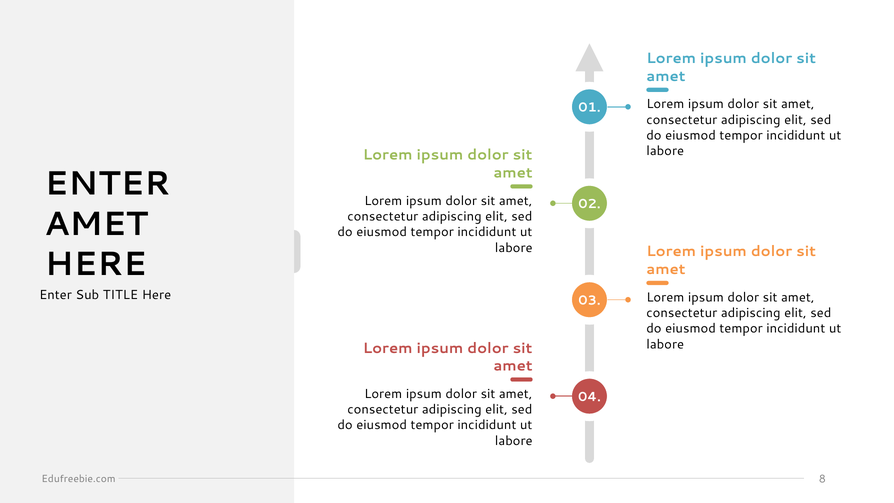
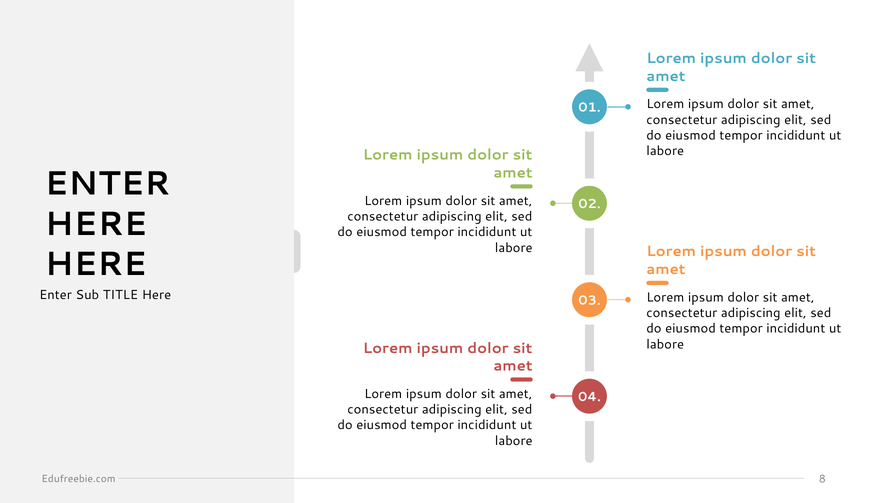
AMET at (96, 224): AMET -> HERE
